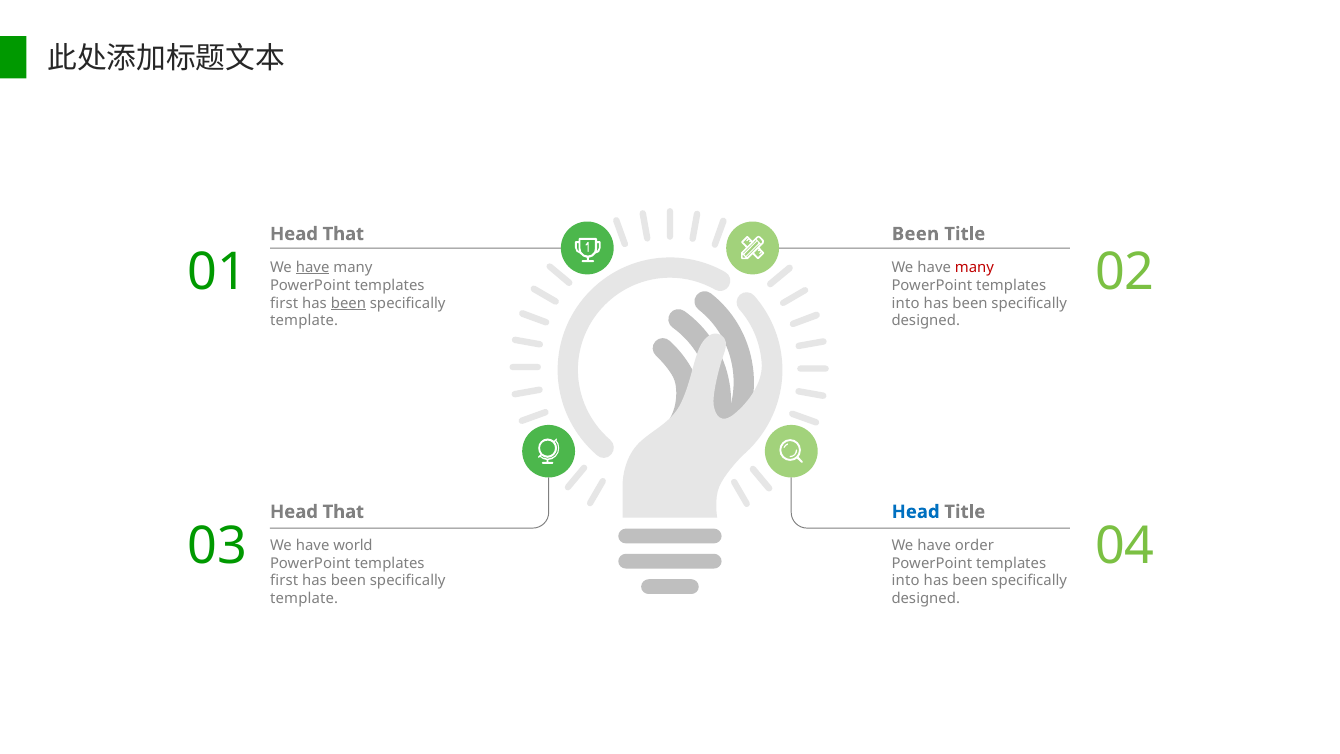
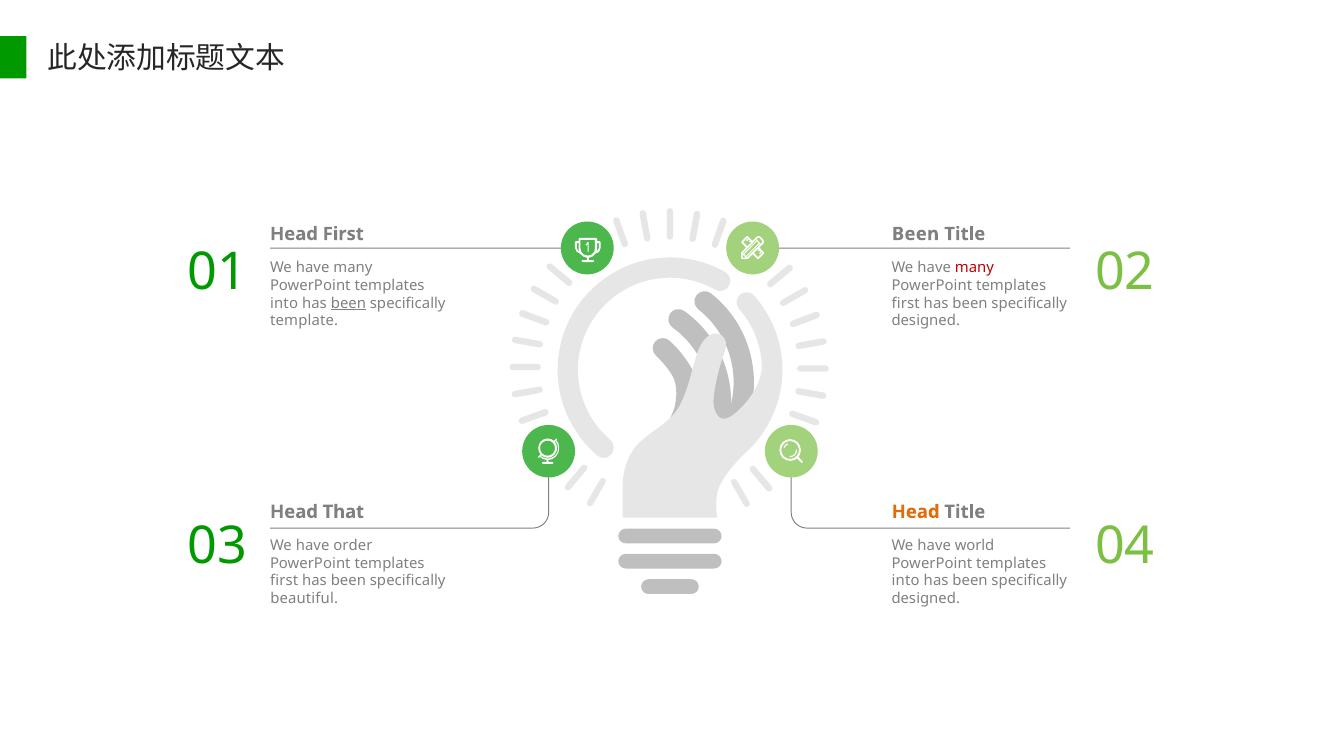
That at (343, 234): That -> First
have at (313, 267) underline: present -> none
first at (284, 303): first -> into
into at (906, 303): into -> first
Head at (916, 511) colour: blue -> orange
world: world -> order
order: order -> world
template at (304, 598): template -> beautiful
